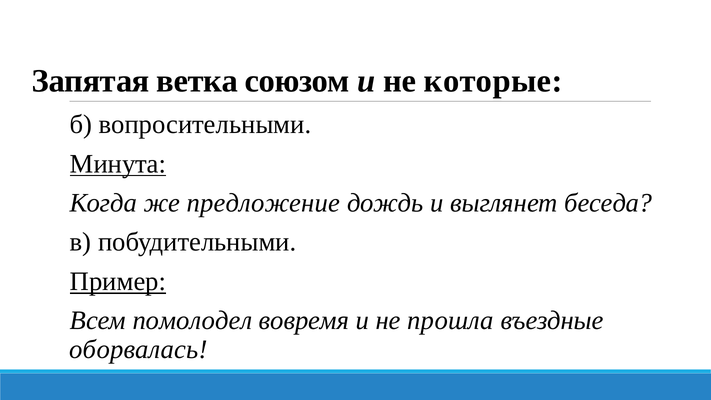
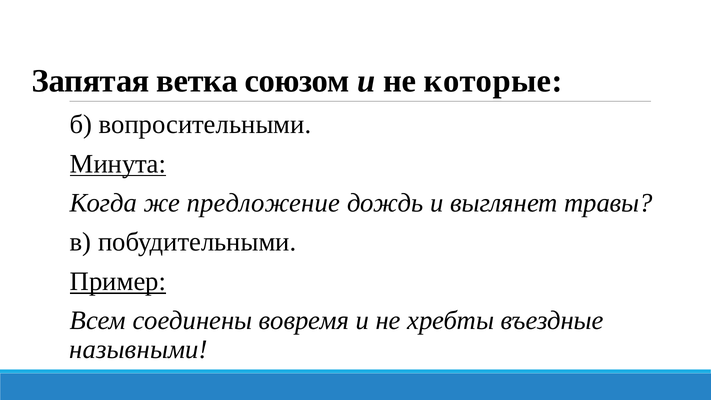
беседа: беседа -> травы
помолодел: помолодел -> соединены
прошла: прошла -> хребты
оборвалась: оборвалась -> назывными
